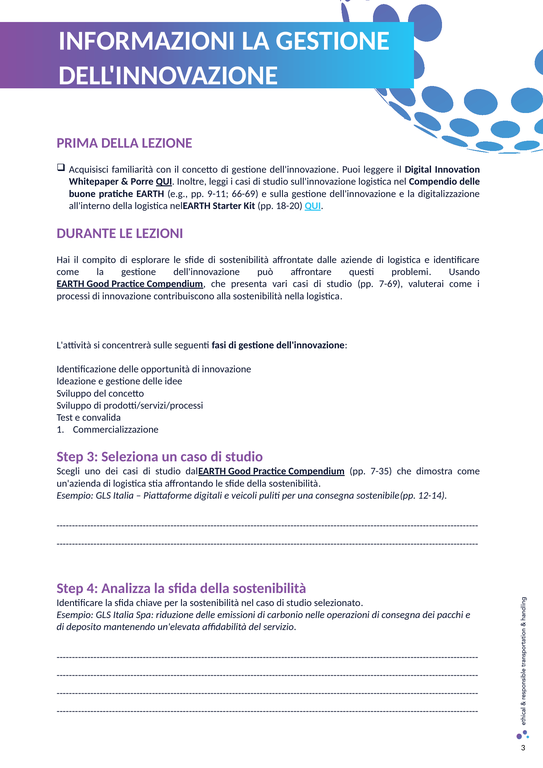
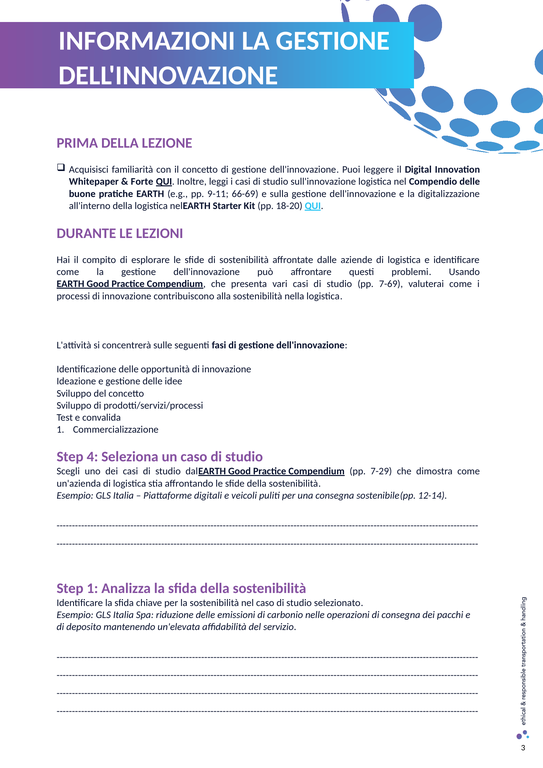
Porre: Porre -> Forte
Step 3: 3 -> 4
7-35: 7-35 -> 7-29
Step 4: 4 -> 1
